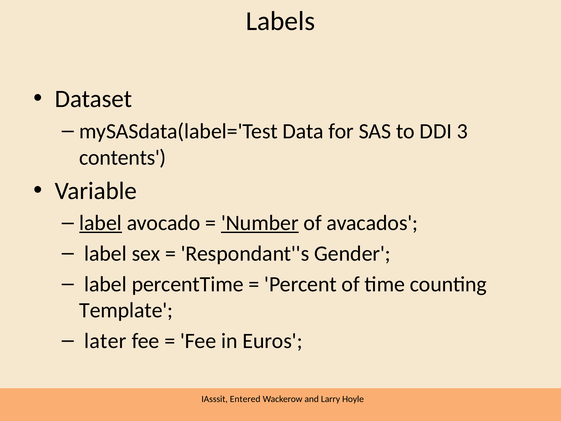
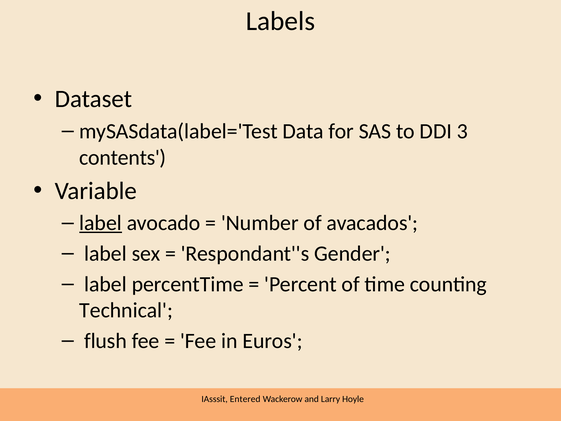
Number underline: present -> none
Template: Template -> Technical
later: later -> flush
